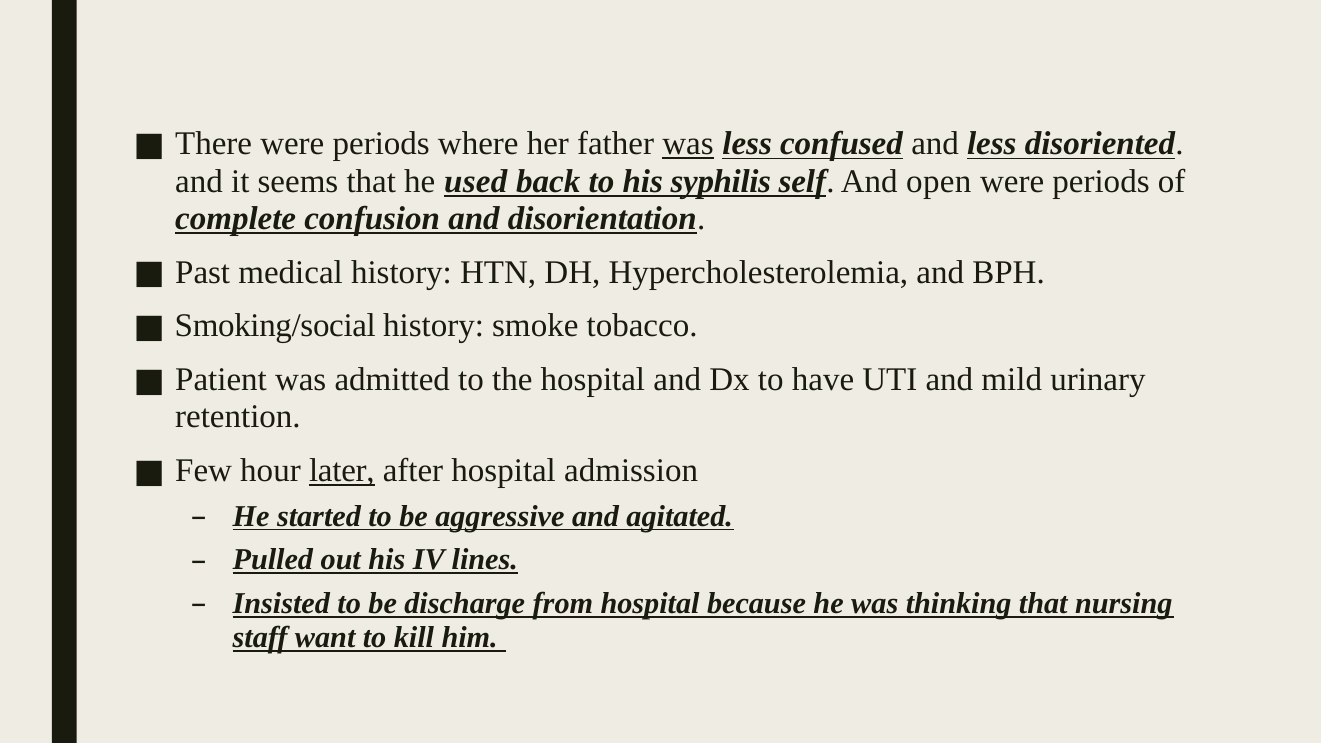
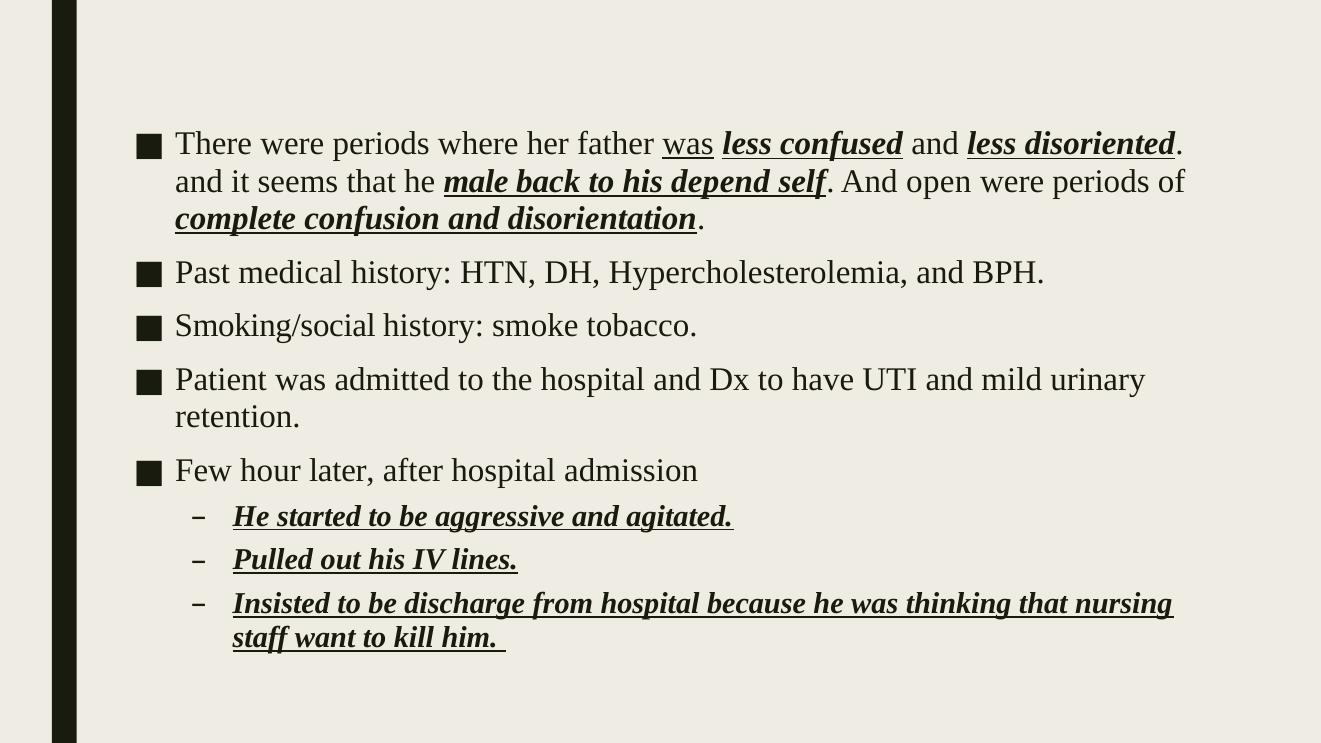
used: used -> male
syphilis: syphilis -> depend
later underline: present -> none
